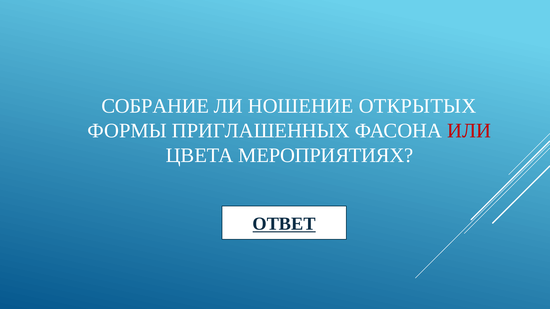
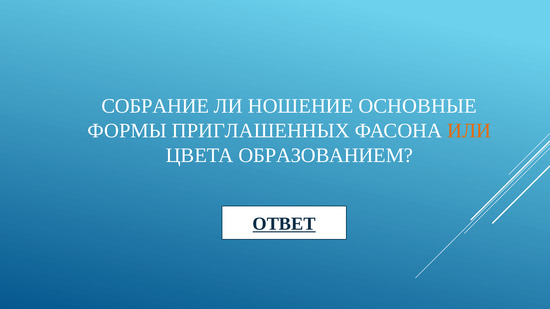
ОТКРЫТЫХ: ОТКРЫТЫХ -> ОСНОВНЫЕ
ИЛИ colour: red -> orange
МЕРОПРИЯТИЯХ: МЕРОПРИЯТИЯХ -> ОБРАЗОВАНИЕМ
